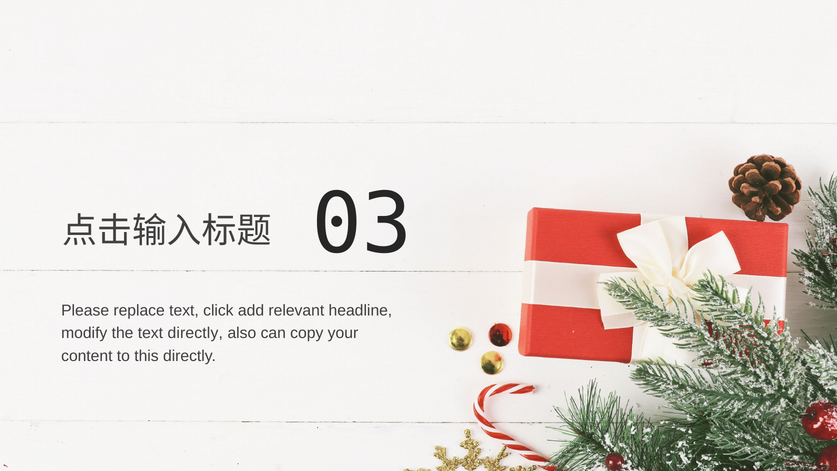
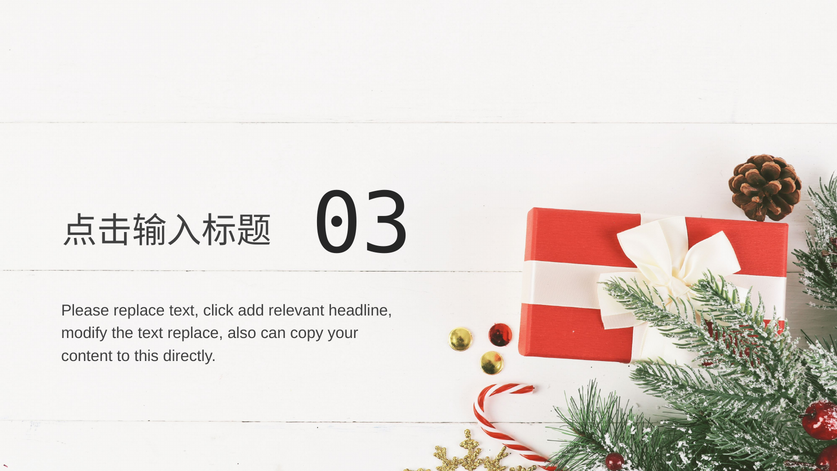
text directly: directly -> replace
